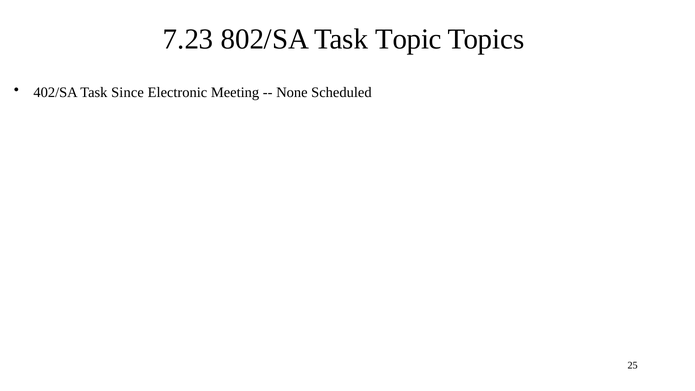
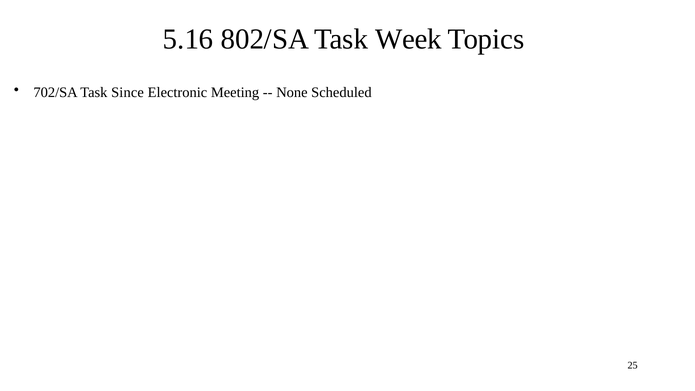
7.23: 7.23 -> 5.16
Topic: Topic -> Week
402/SA: 402/SA -> 702/SA
